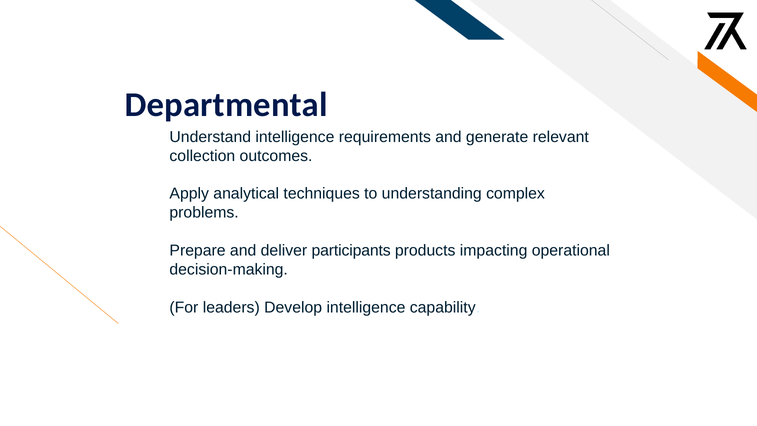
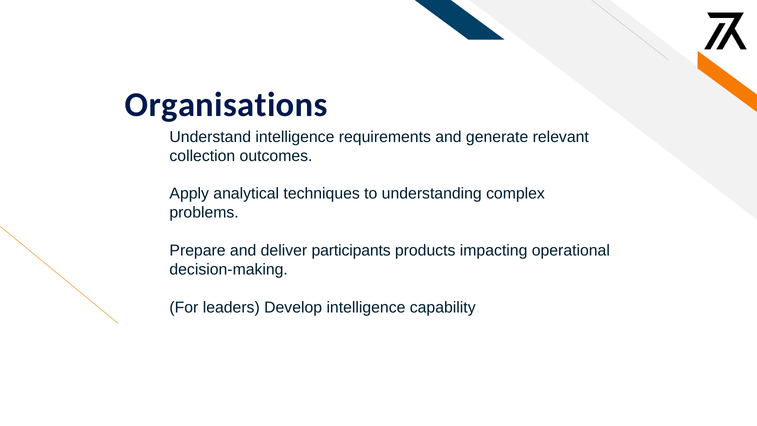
Departmental: Departmental -> Organisations
